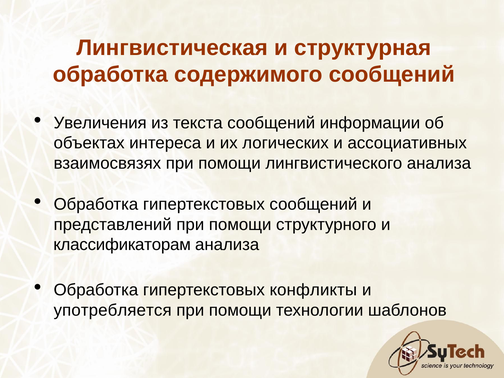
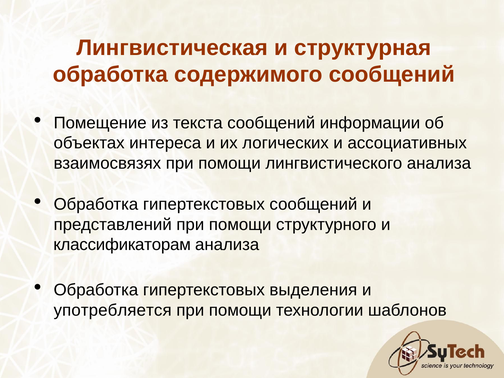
Увеличения: Увеличения -> Помещение
конфликты: конфликты -> выделения
